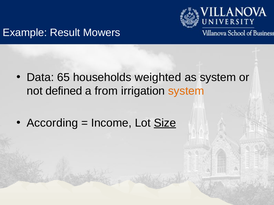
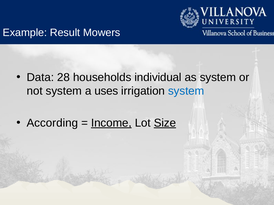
65: 65 -> 28
weighted: weighted -> individual
not defined: defined -> system
from: from -> uses
system at (186, 91) colour: orange -> blue
Income underline: none -> present
